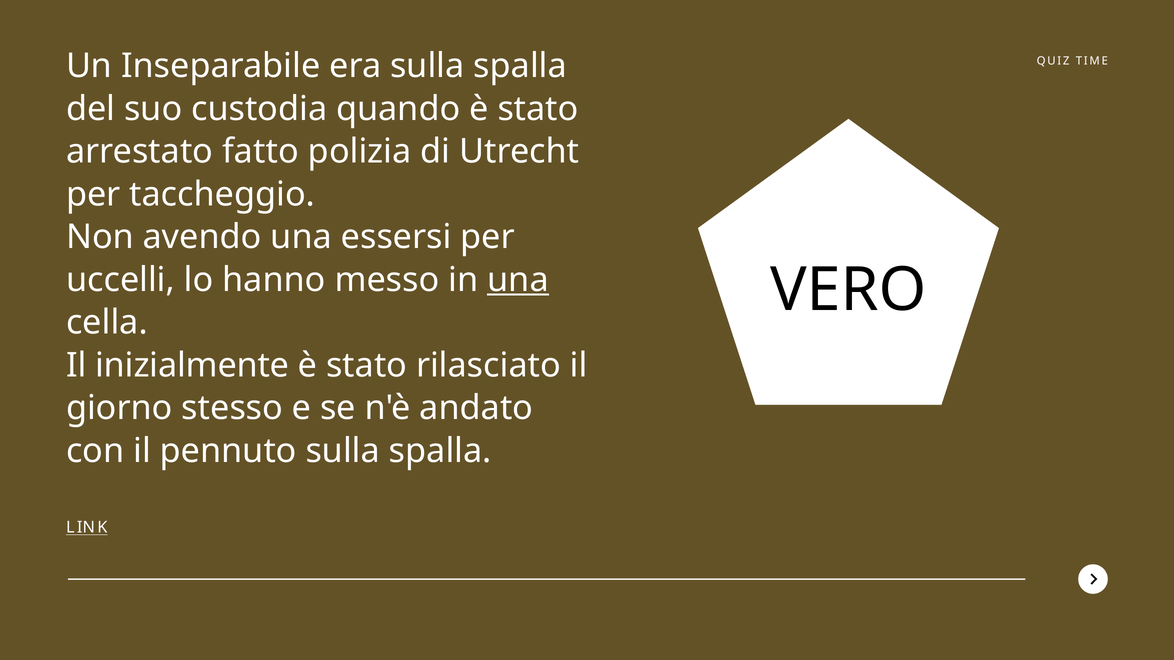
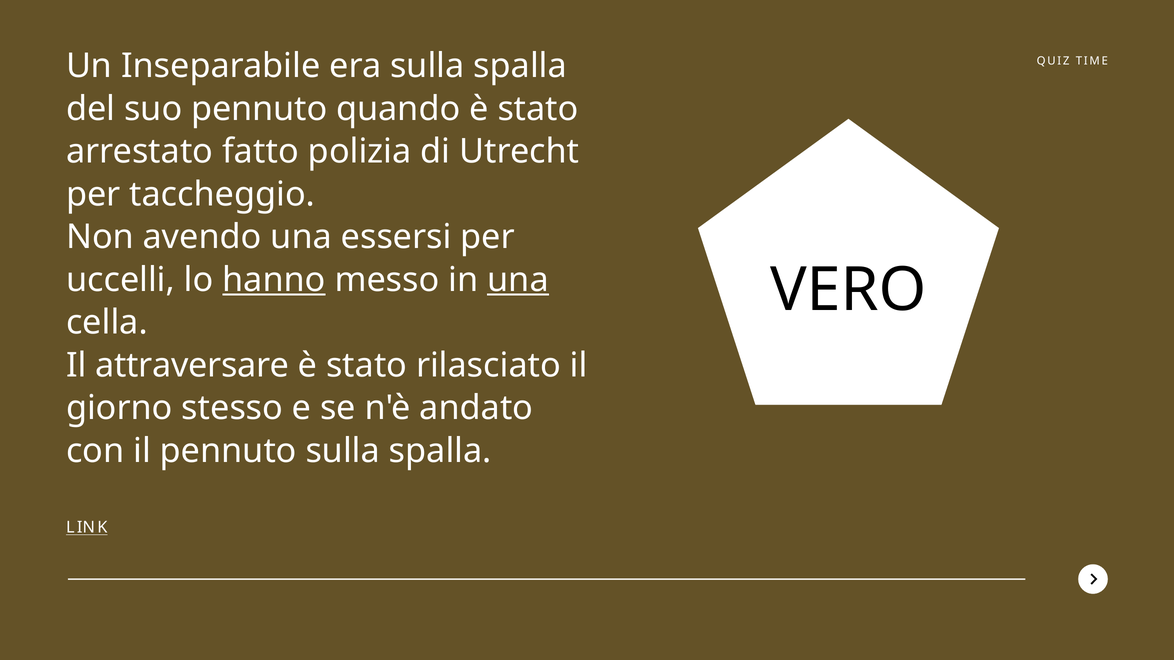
suo custodia: custodia -> pennuto
hanno underline: none -> present
inizialmente: inizialmente -> attraversare
